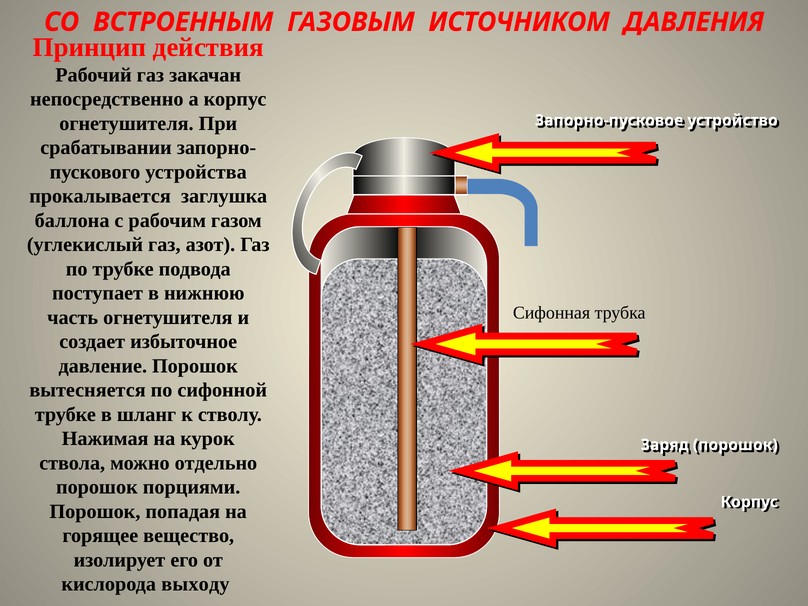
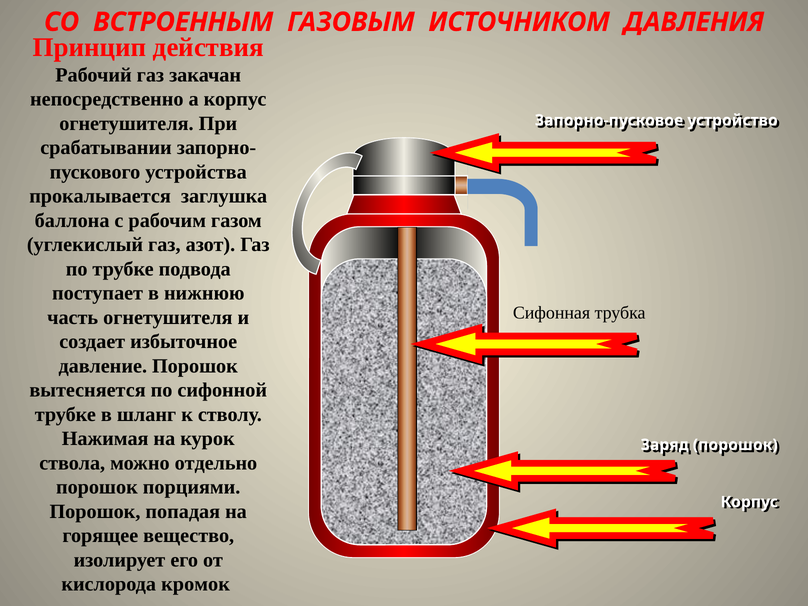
выходу: выходу -> кромок
